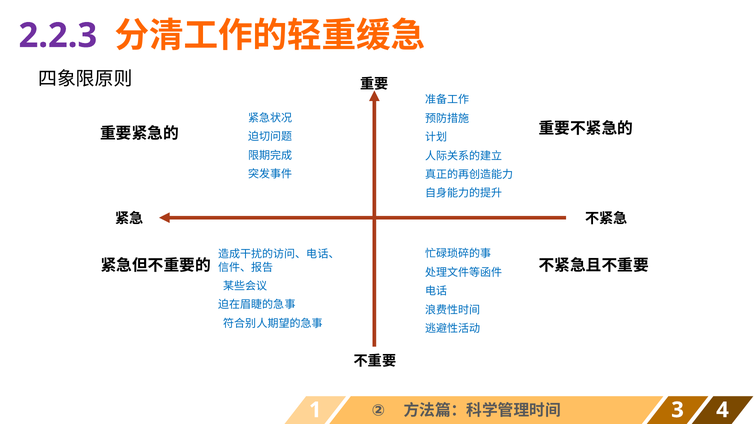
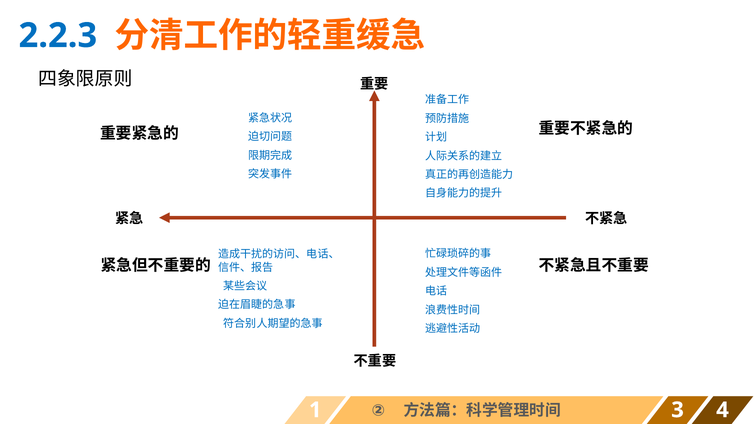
2.2.3 colour: purple -> blue
